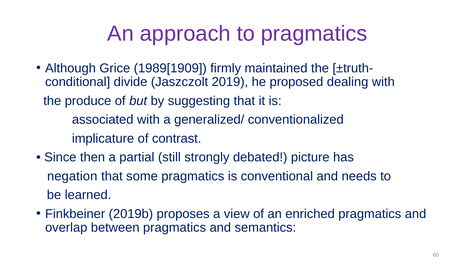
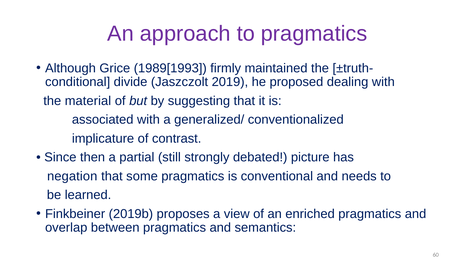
1989[1909: 1989[1909 -> 1989[1993
produce: produce -> material
